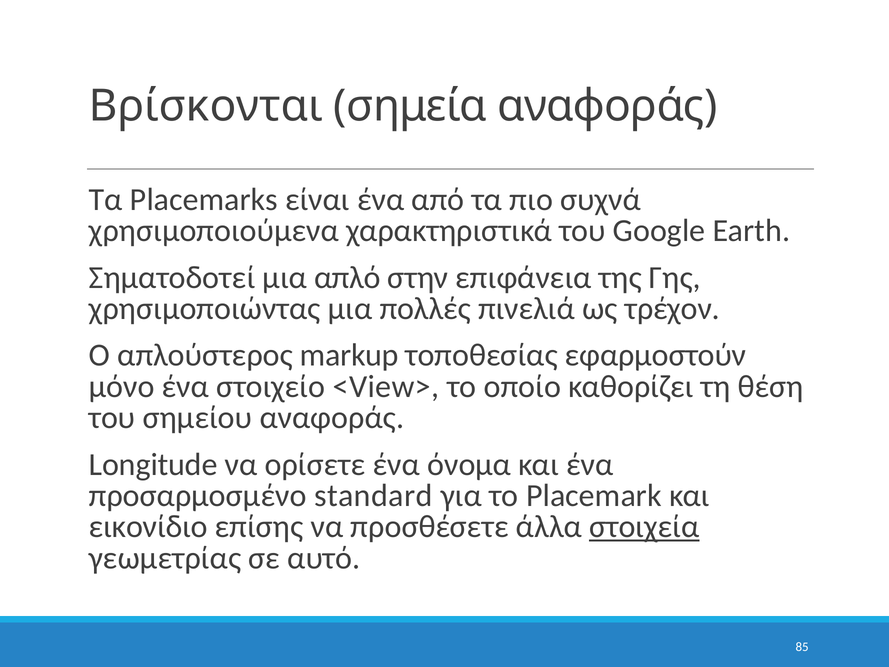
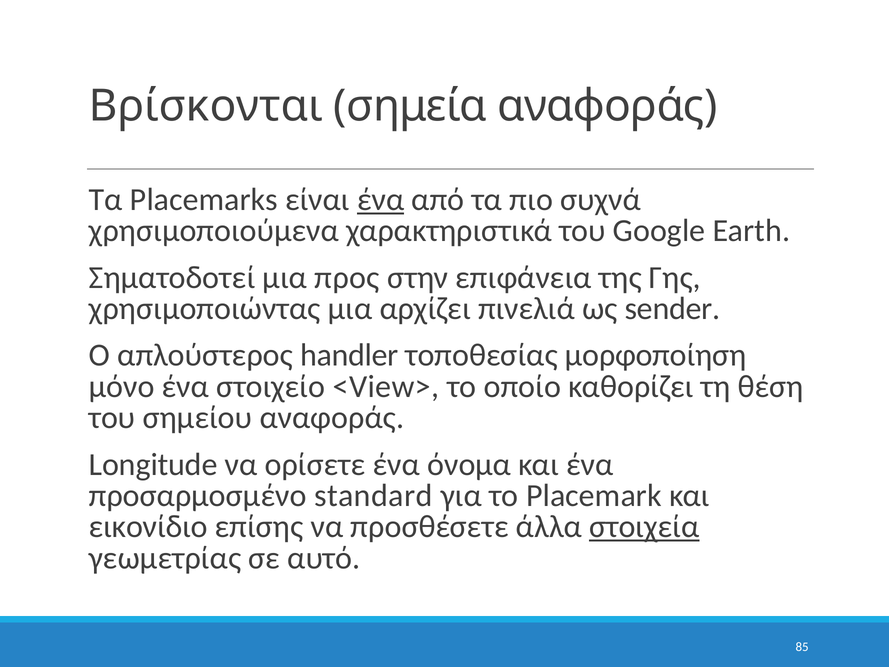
ένα at (381, 199) underline: none -> present
απλό: απλό -> προς
πολλές: πολλές -> αρχίζει
τρέχον: τρέχον -> sender
markup: markup -> handler
εφαρμοστούν: εφαρμοστούν -> μορφοποίηση
